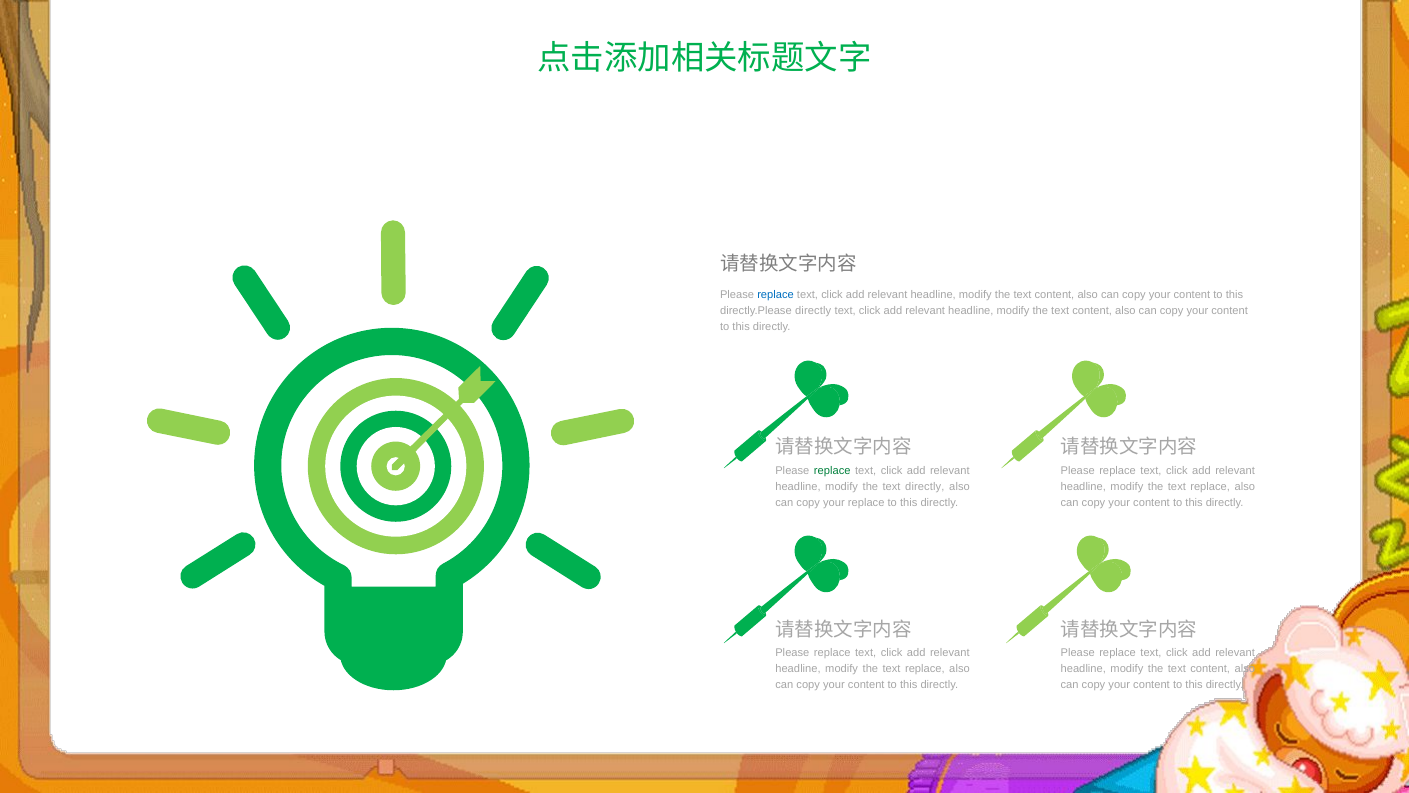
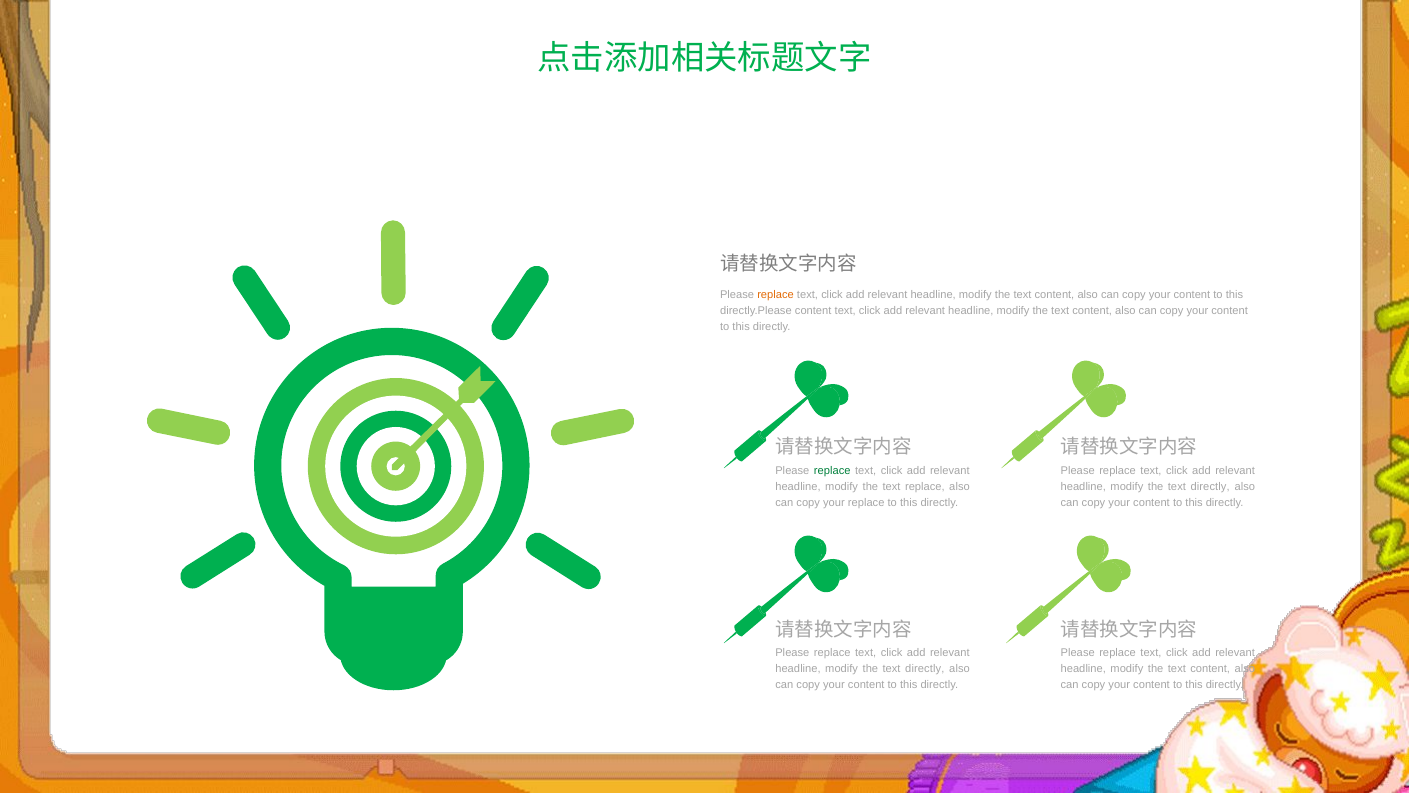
replace at (776, 294) colour: blue -> orange
directly.Please directly: directly -> content
text directly: directly -> replace
replace at (1210, 486): replace -> directly
replace at (925, 669): replace -> directly
